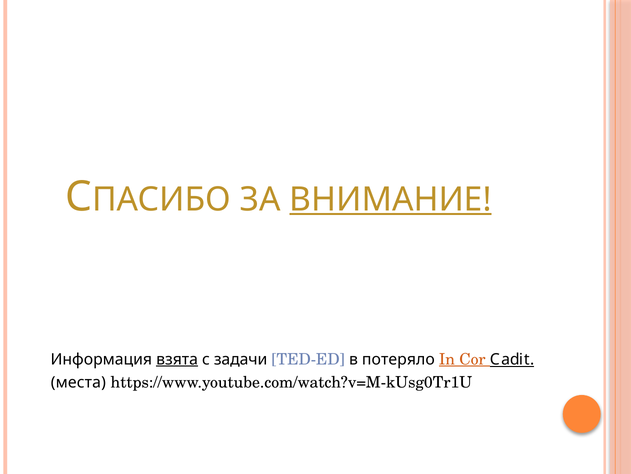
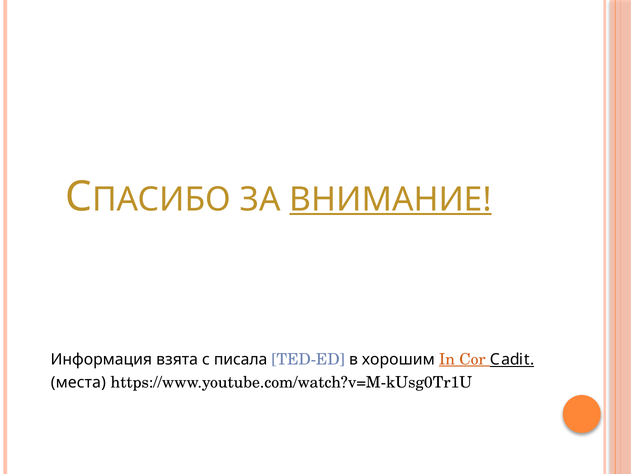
взята underline: present -> none
задачи: задачи -> писала
потеряло: потеряло -> хорошим
